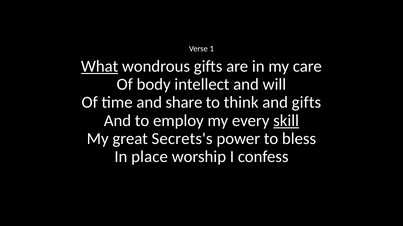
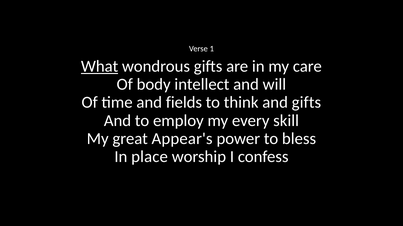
share: share -> fields
skill underline: present -> none
Secrets's: Secrets's -> Appear's
